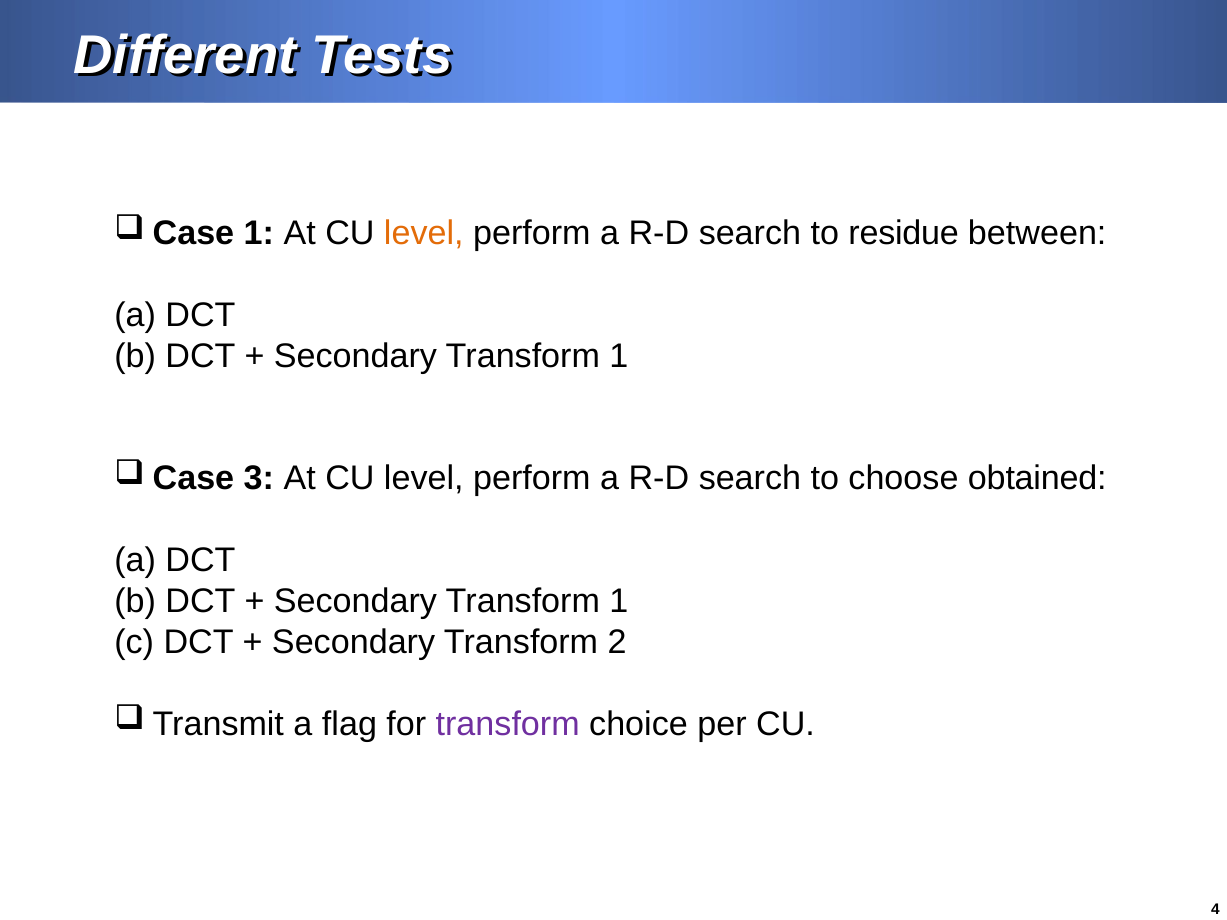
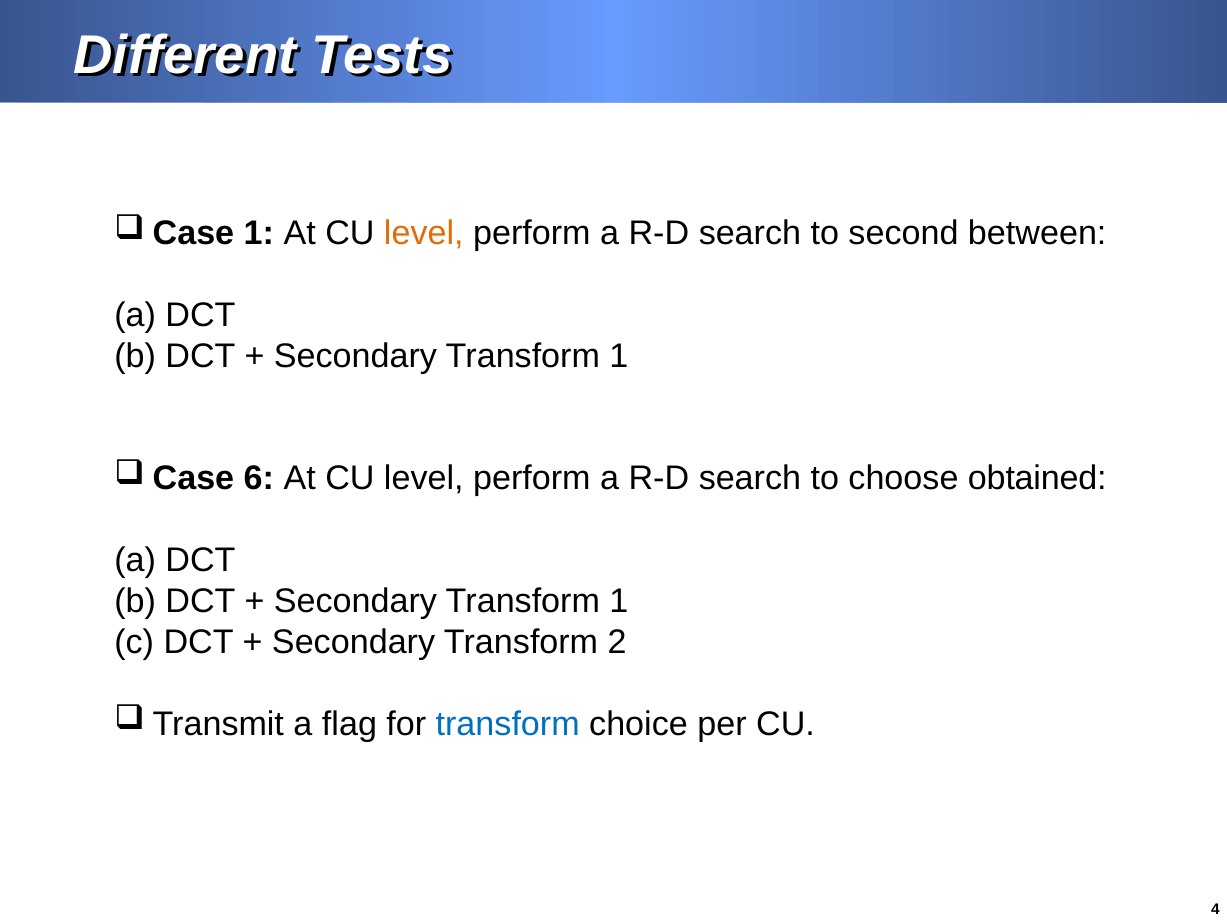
residue: residue -> second
3: 3 -> 6
transform at (508, 724) colour: purple -> blue
